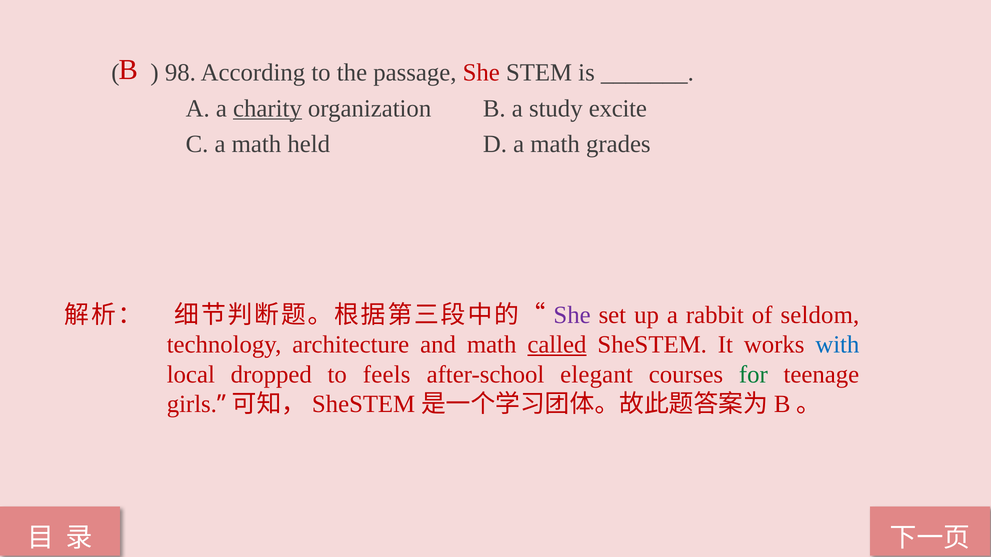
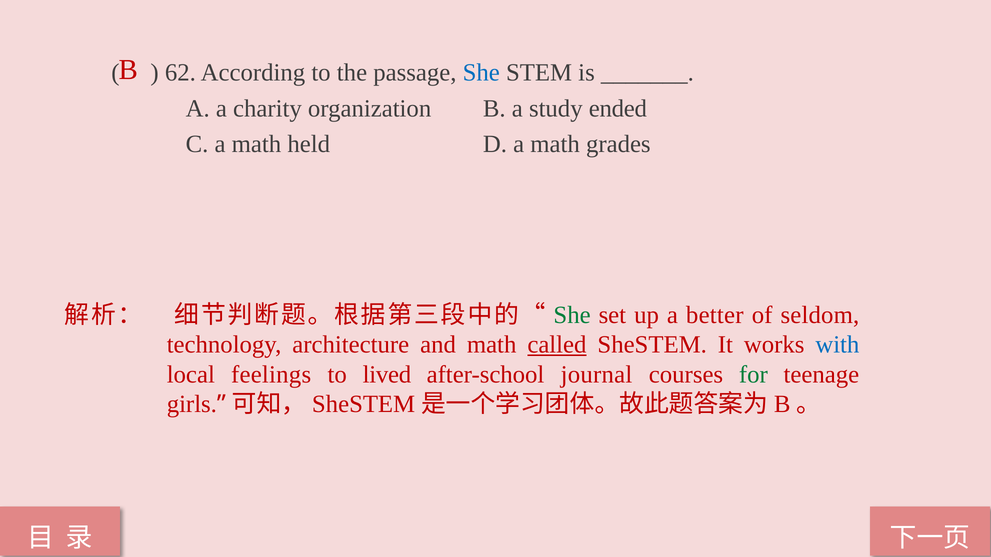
98: 98 -> 62
She at (481, 73) colour: red -> blue
charity underline: present -> none
excite: excite -> ended
She at (572, 315) colour: purple -> green
rabbit: rabbit -> better
dropped: dropped -> feelings
feels: feels -> lived
elegant: elegant -> journal
